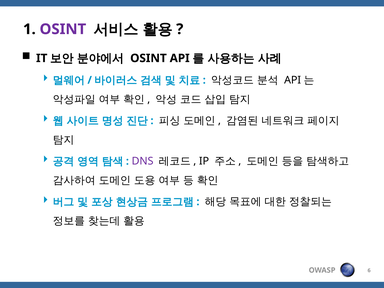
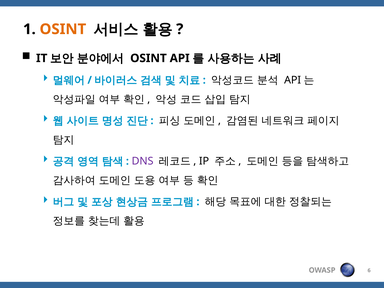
OSINT at (63, 29) colour: purple -> orange
